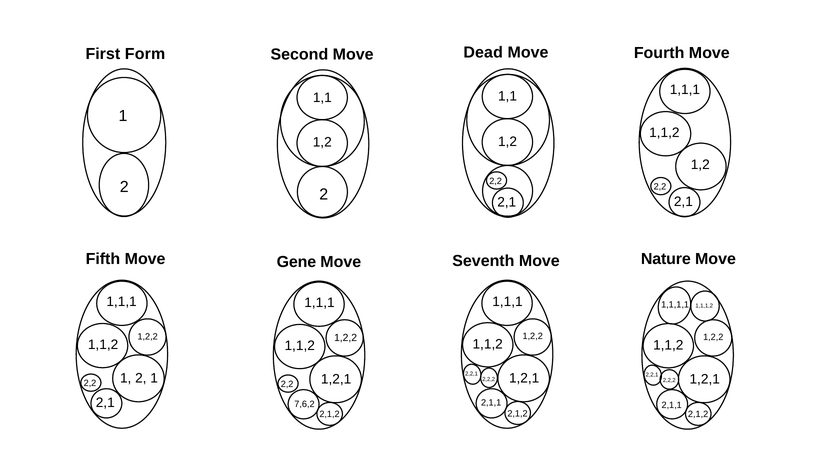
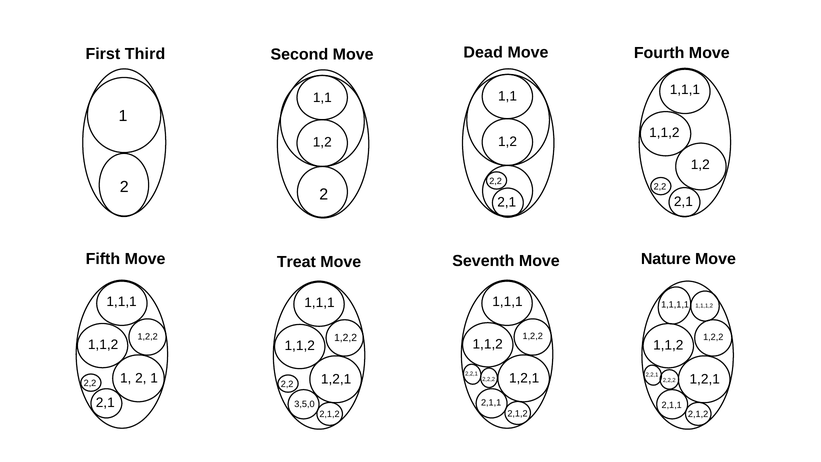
Form: Form -> Third
Gene: Gene -> Treat
7,6,2: 7,6,2 -> 3,5,0
